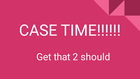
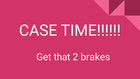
should: should -> brakes
